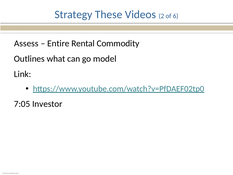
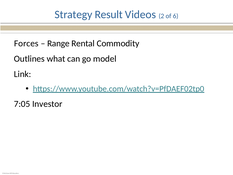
These: These -> Result
Assess: Assess -> Forces
Entire: Entire -> Range
